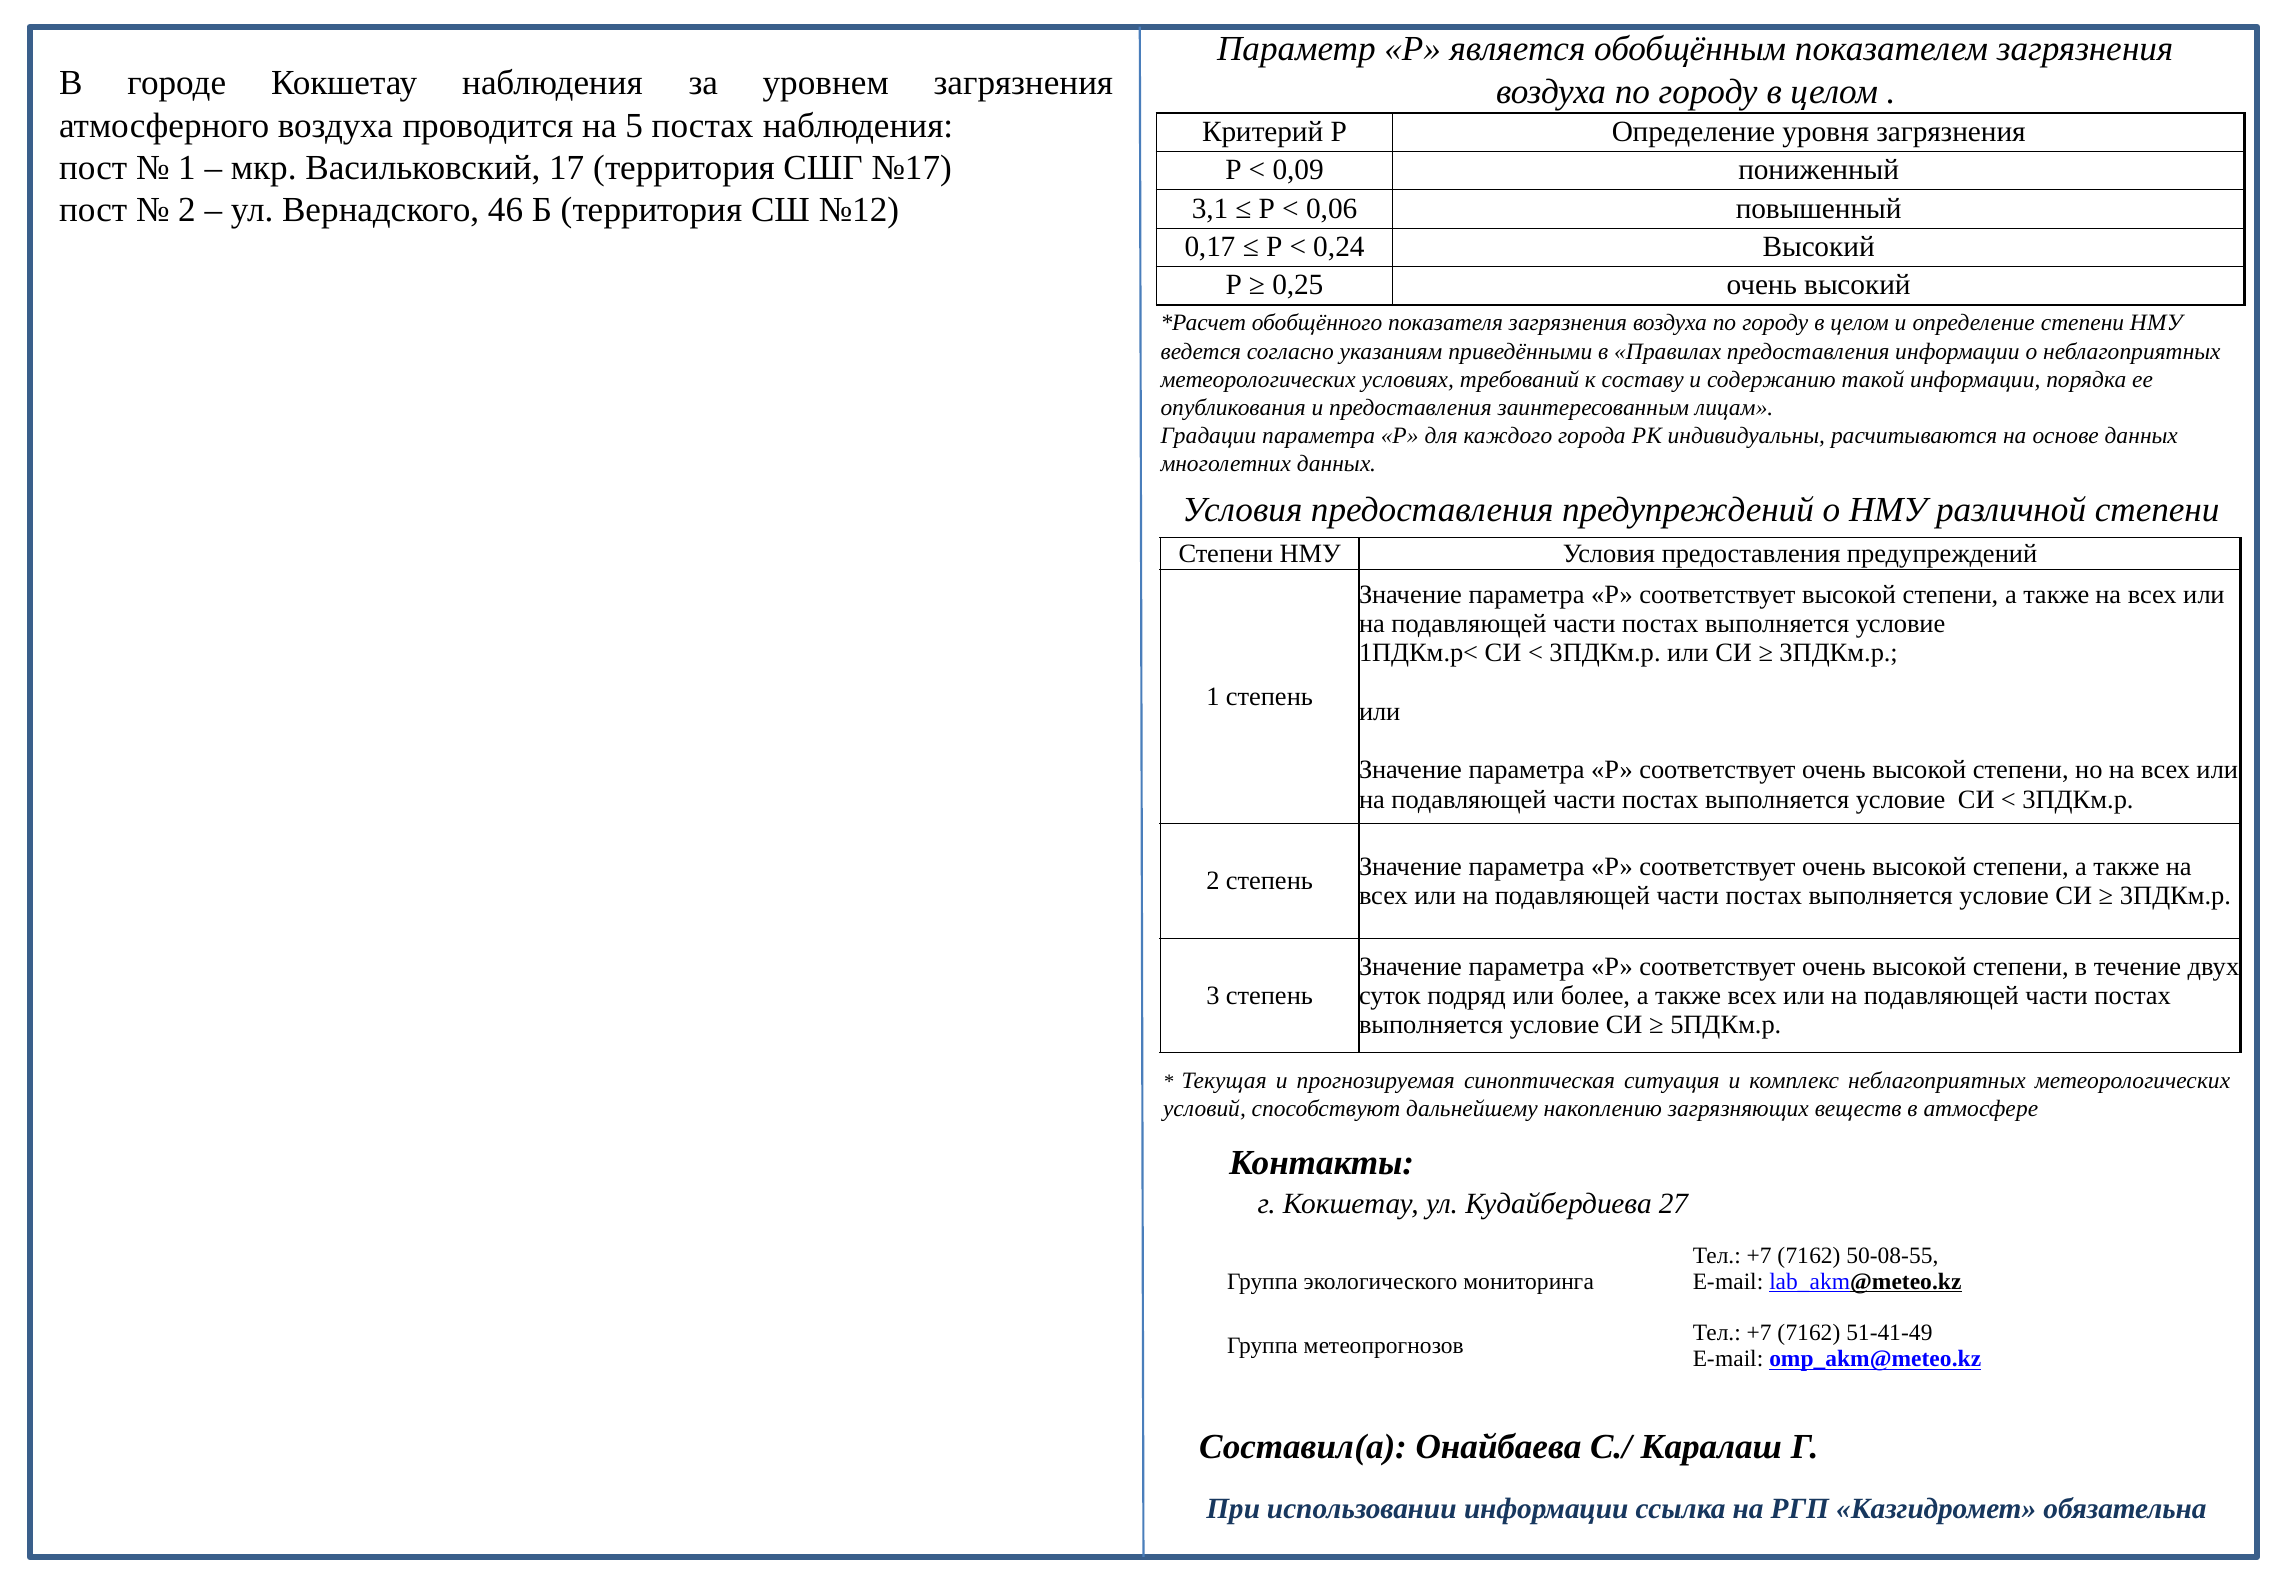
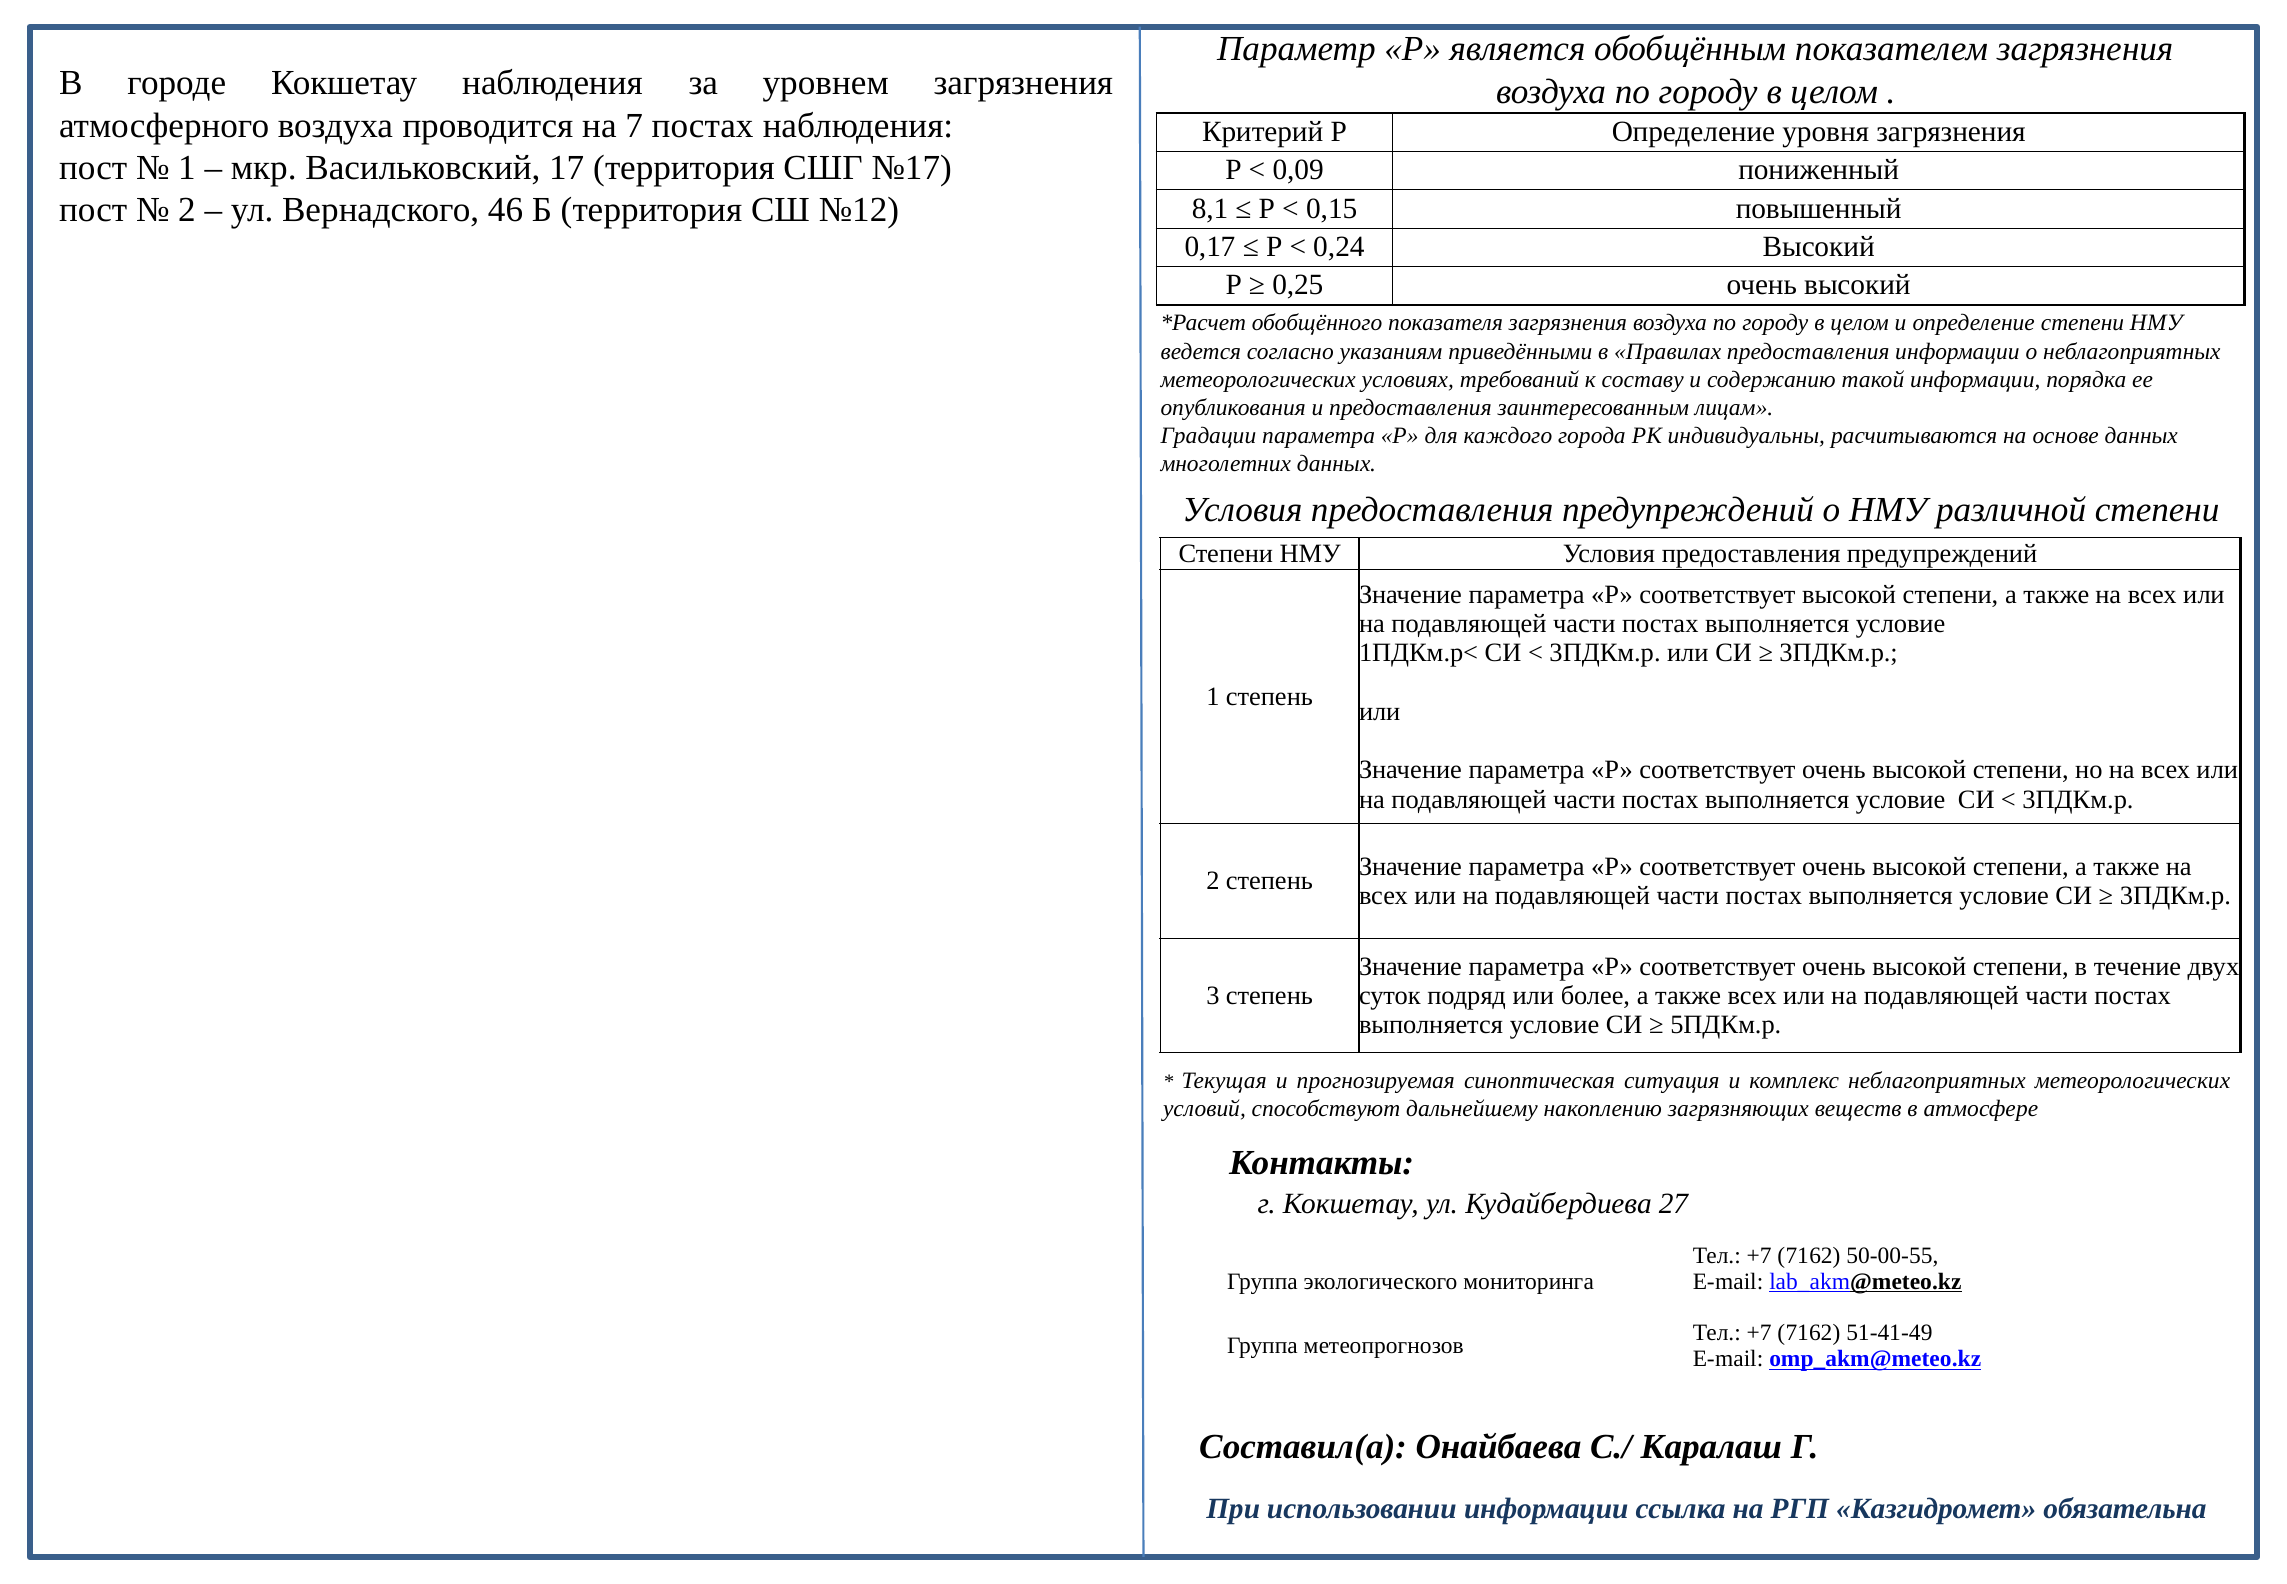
5: 5 -> 7
3,1: 3,1 -> 8,1
0,06: 0,06 -> 0,15
50-08-55: 50-08-55 -> 50-00-55
